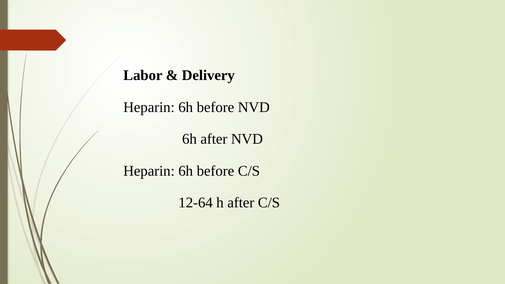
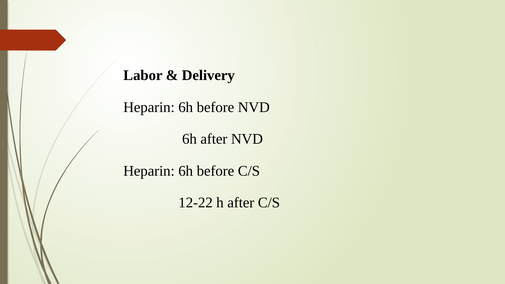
12-64: 12-64 -> 12-22
